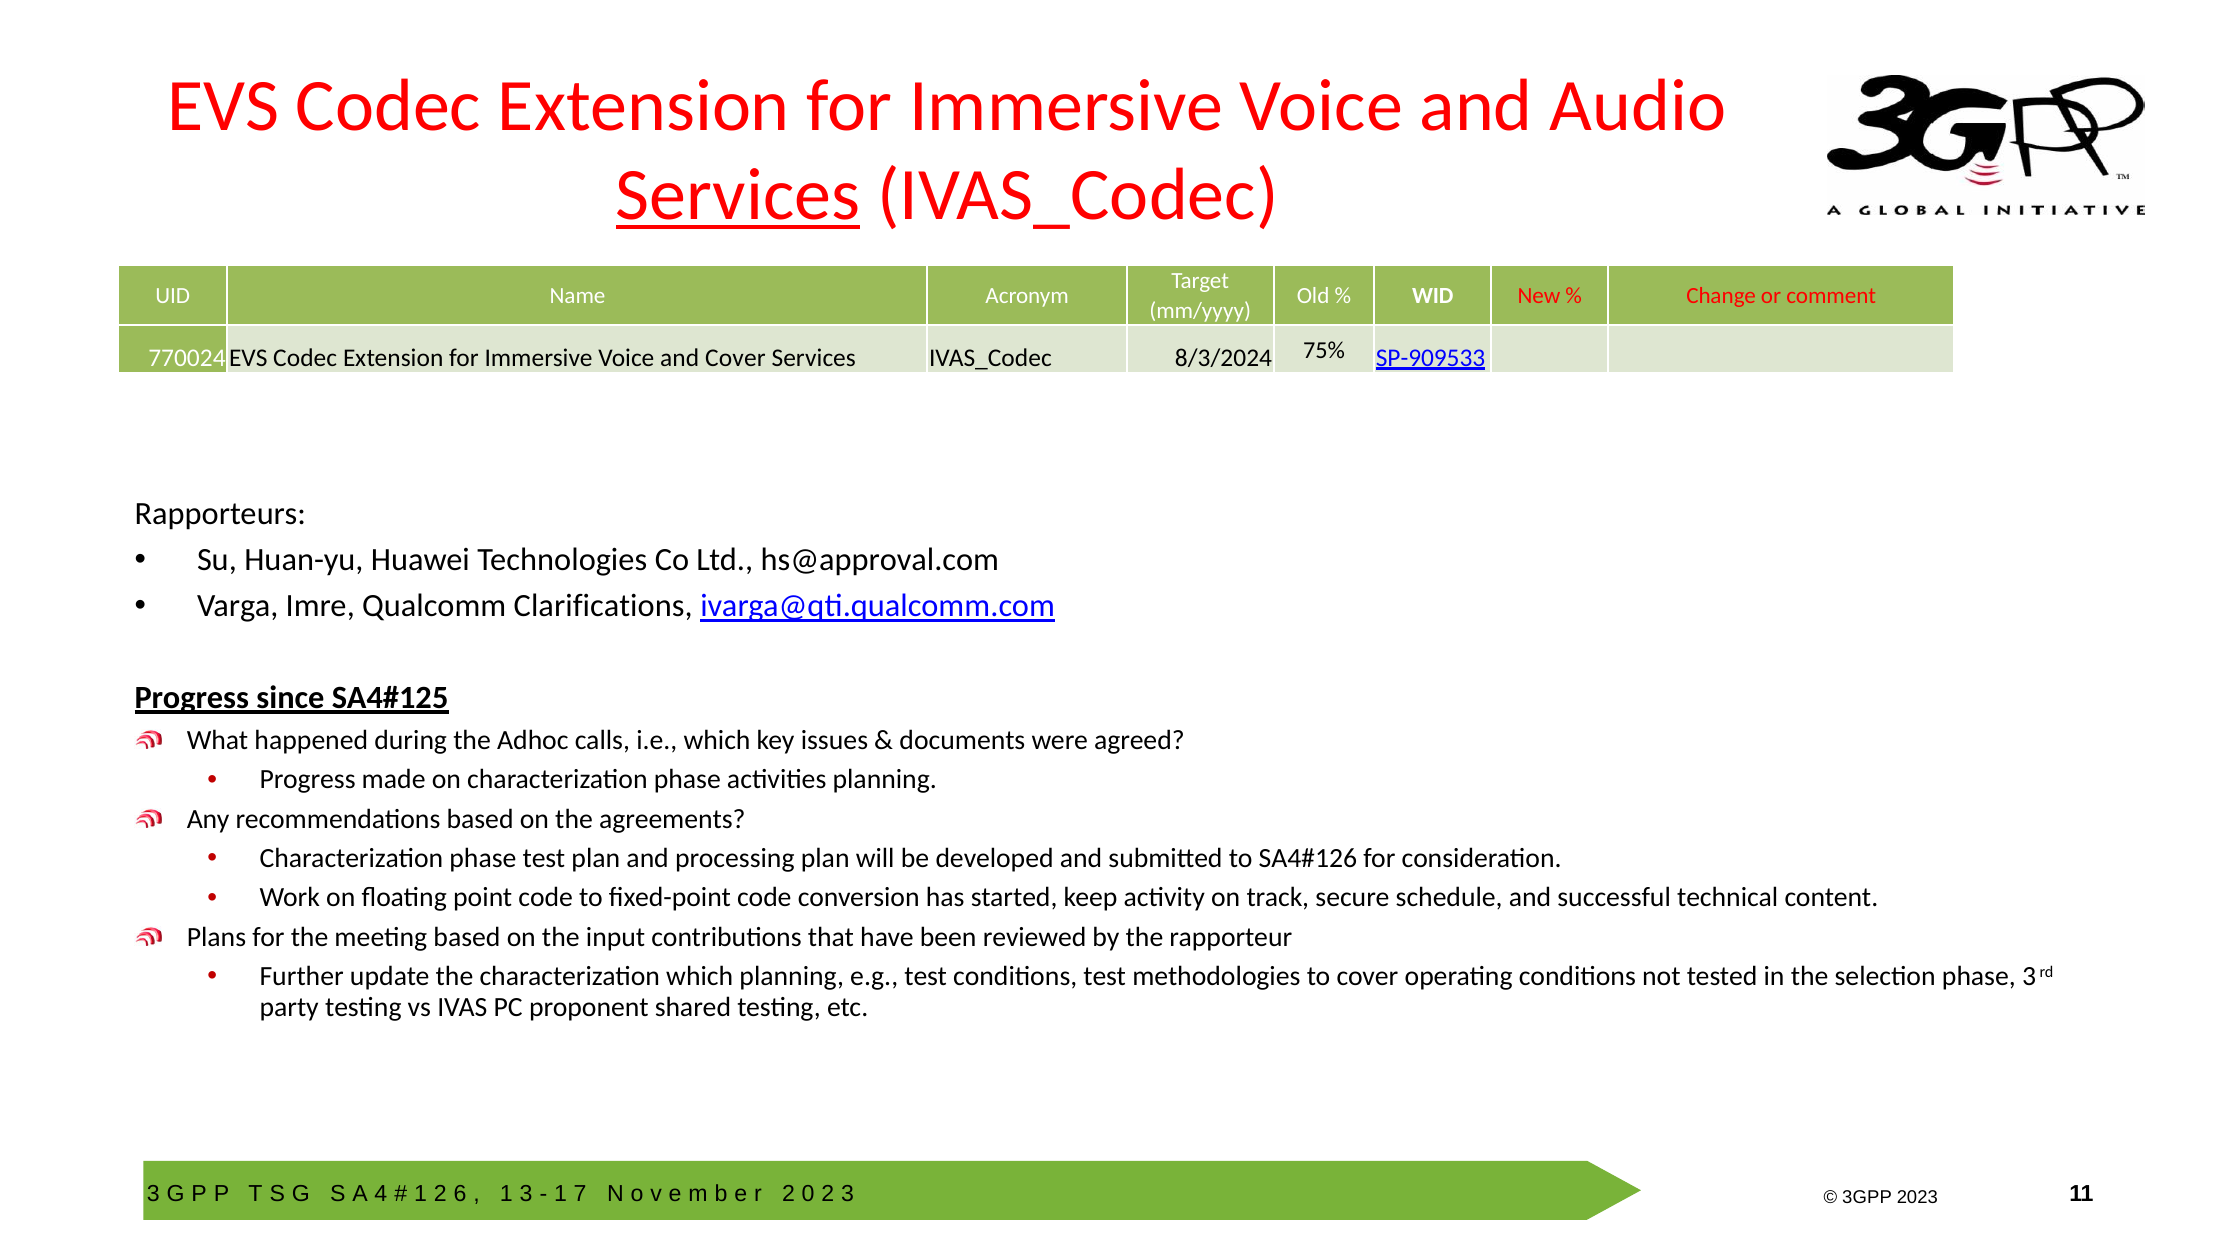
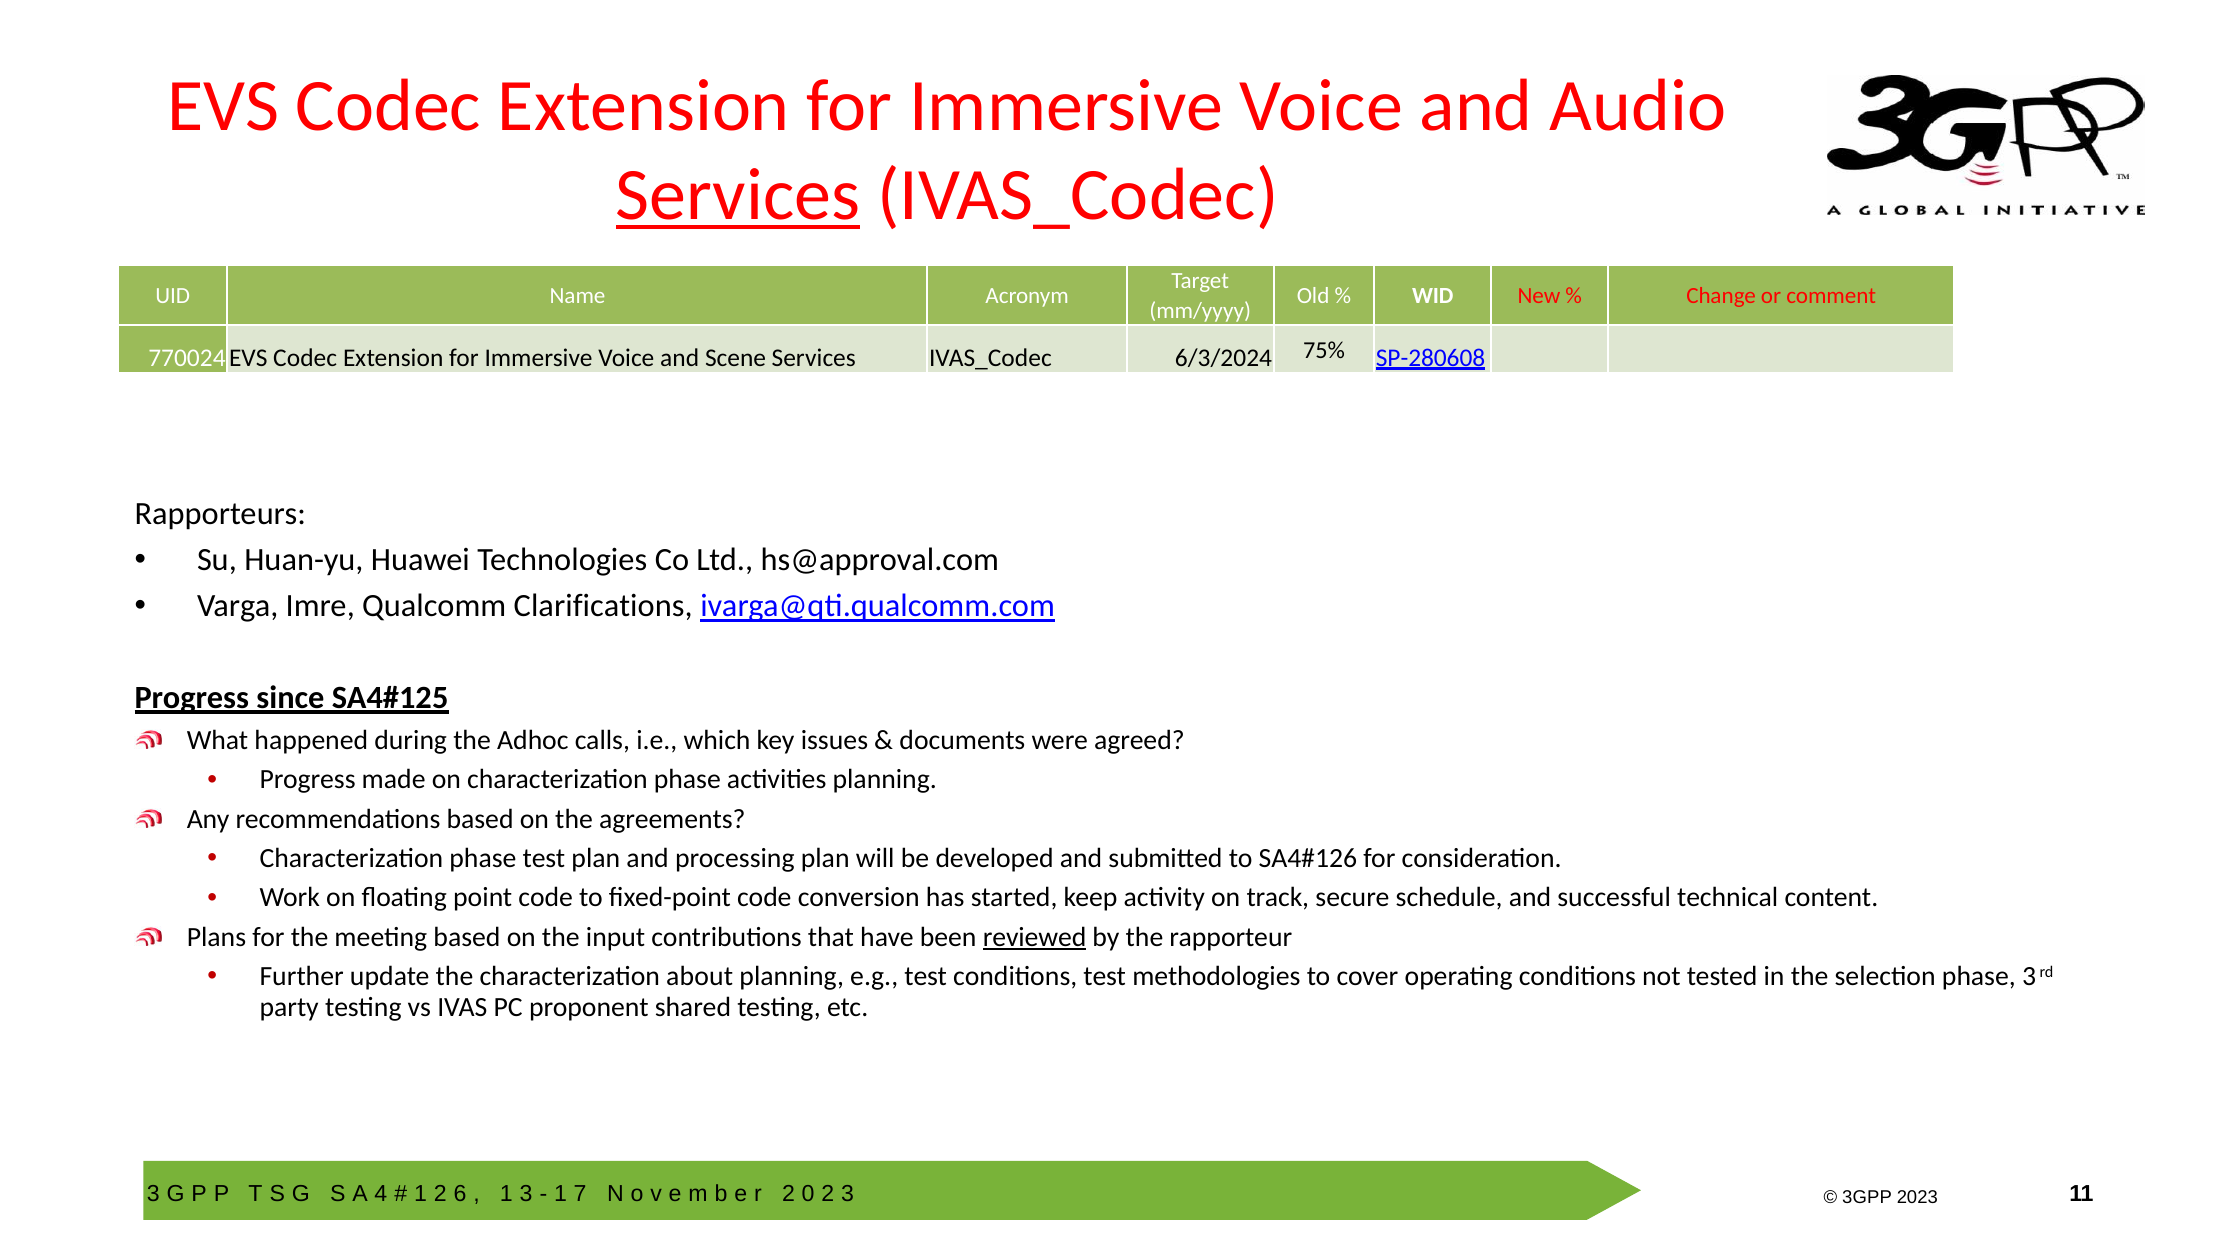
and Cover: Cover -> Scene
8/3/2024: 8/3/2024 -> 6/3/2024
SP-909533: SP-909533 -> SP-280608
reviewed underline: none -> present
characterization which: which -> about
